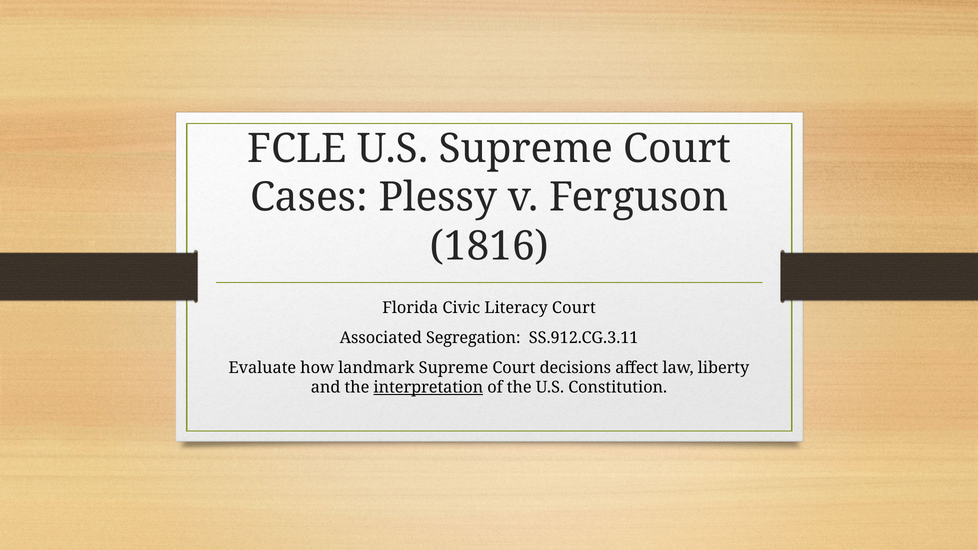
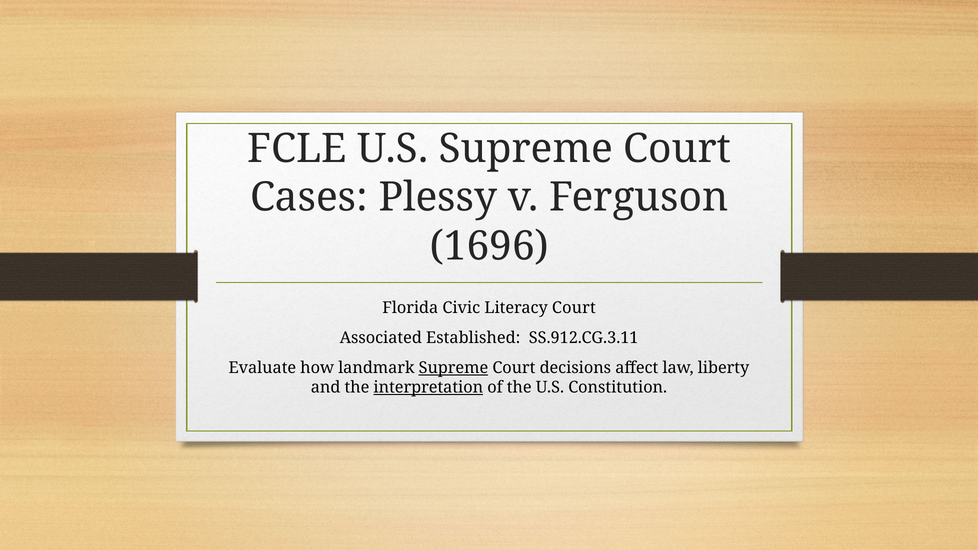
1816: 1816 -> 1696
Segregation: Segregation -> Established
Supreme at (453, 368) underline: none -> present
